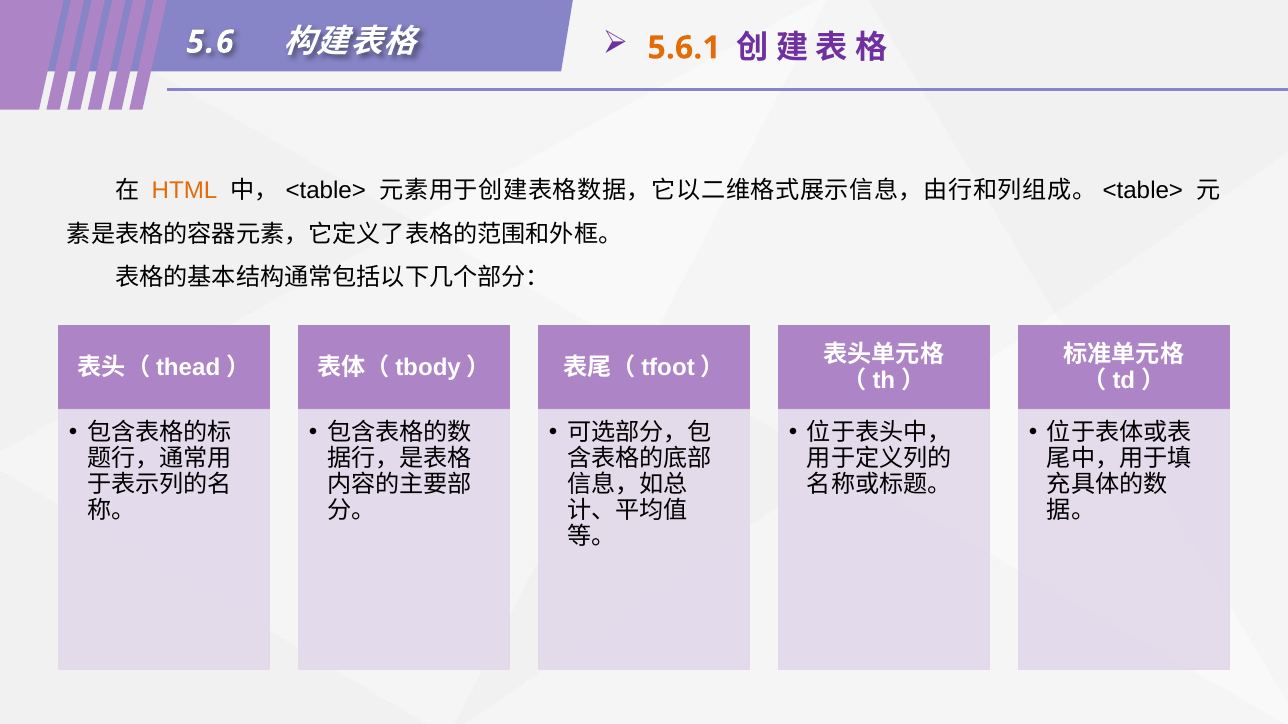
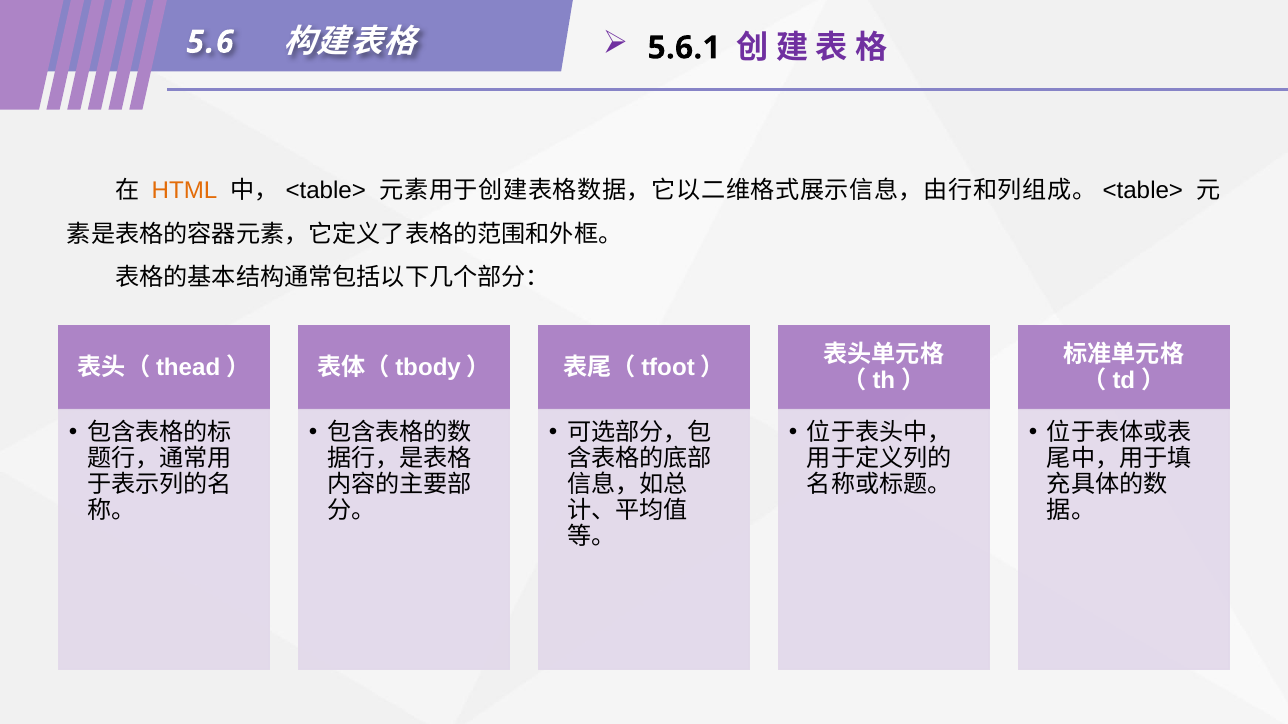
5.6.1 colour: orange -> black
